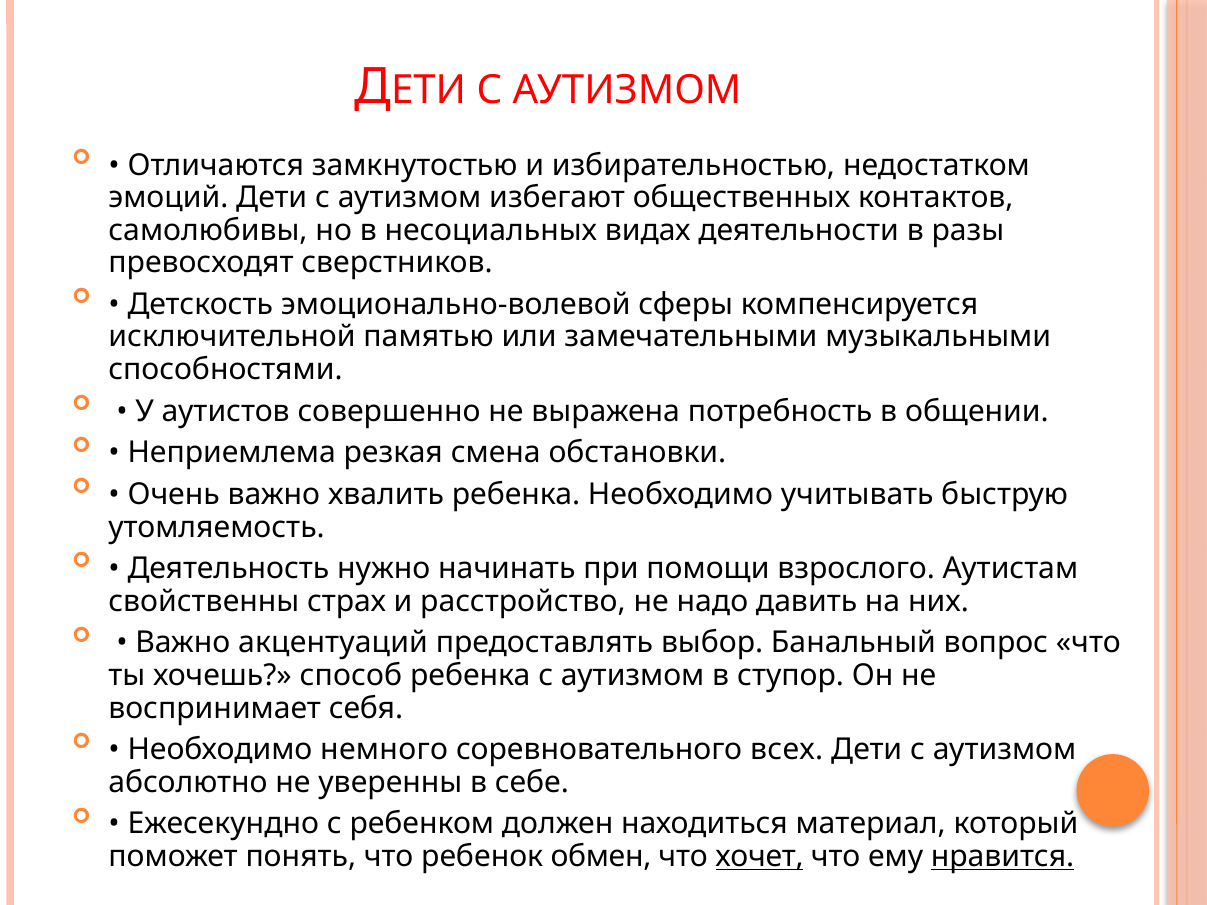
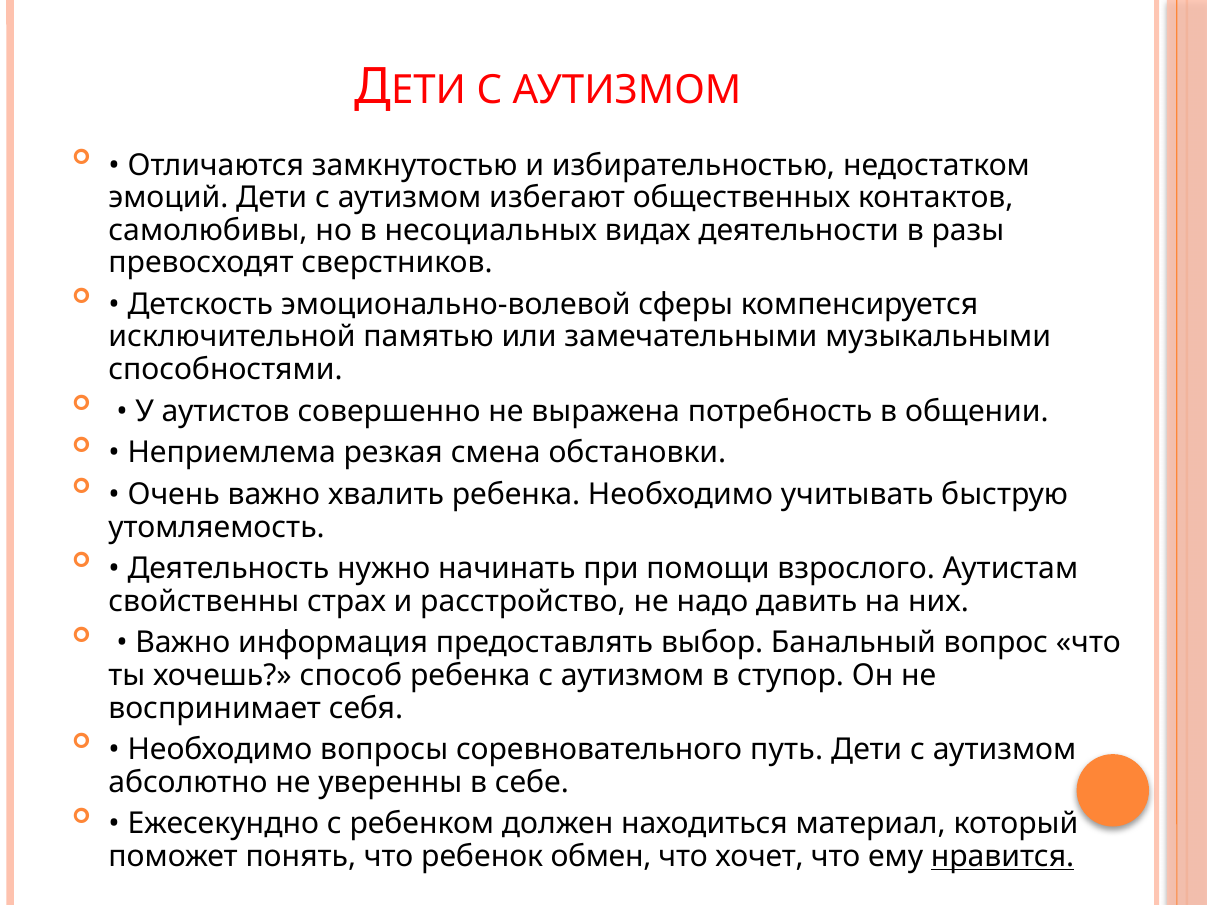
акцентуаций: акцентуаций -> информация
немного: немного -> вопросы
всех: всех -> путь
хочет underline: present -> none
